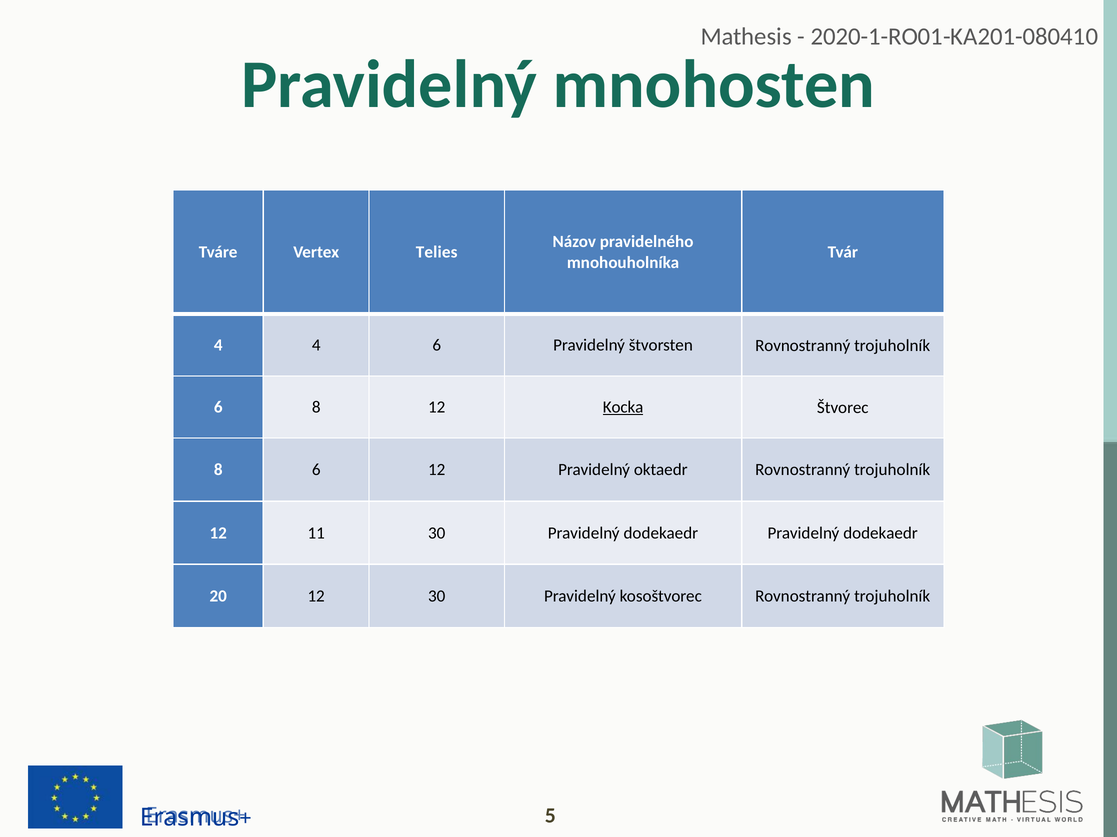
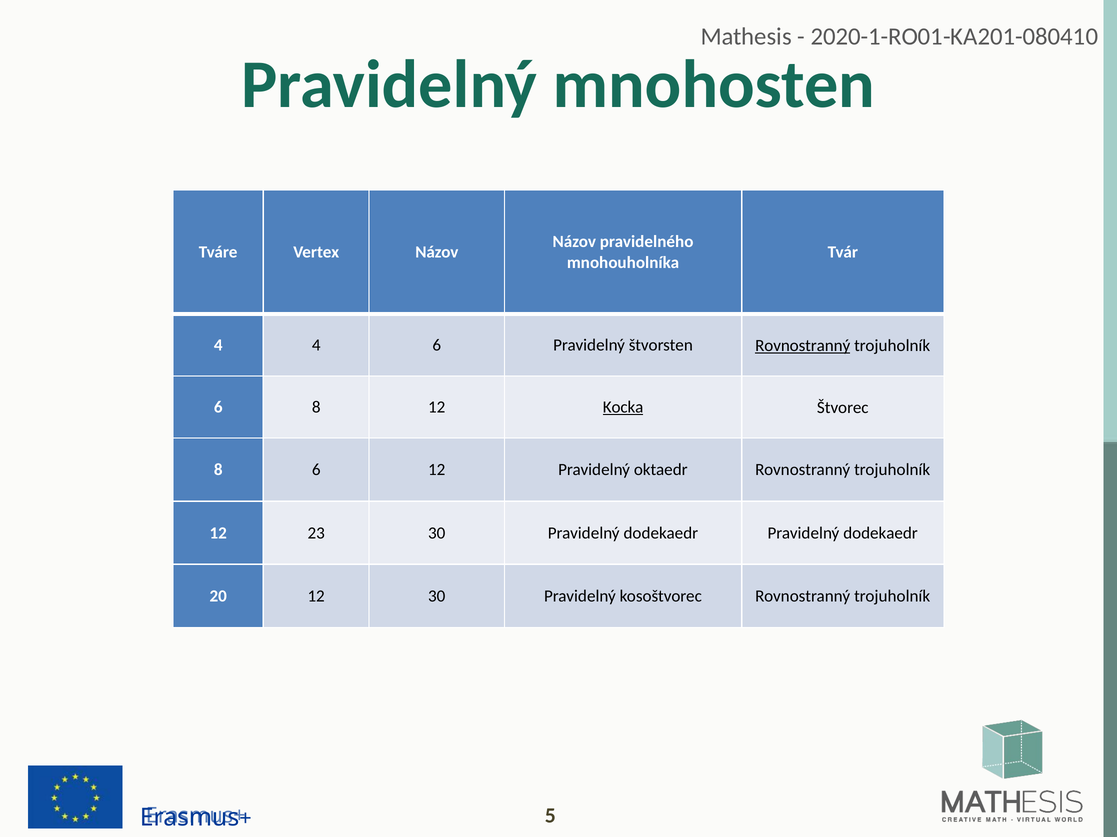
Vertex Telies: Telies -> Názov
Rovnostranný at (803, 346) underline: none -> present
11: 11 -> 23
